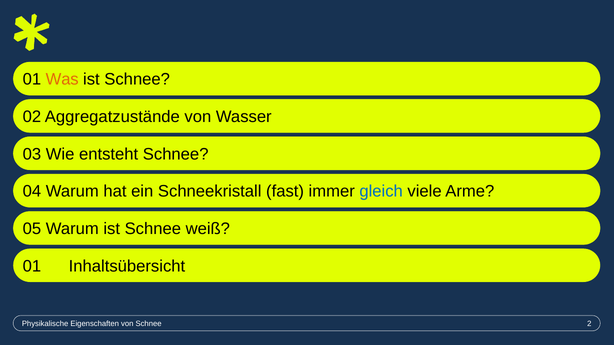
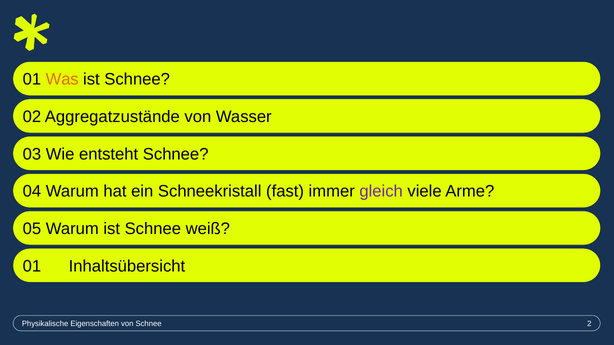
gleich colour: blue -> purple
